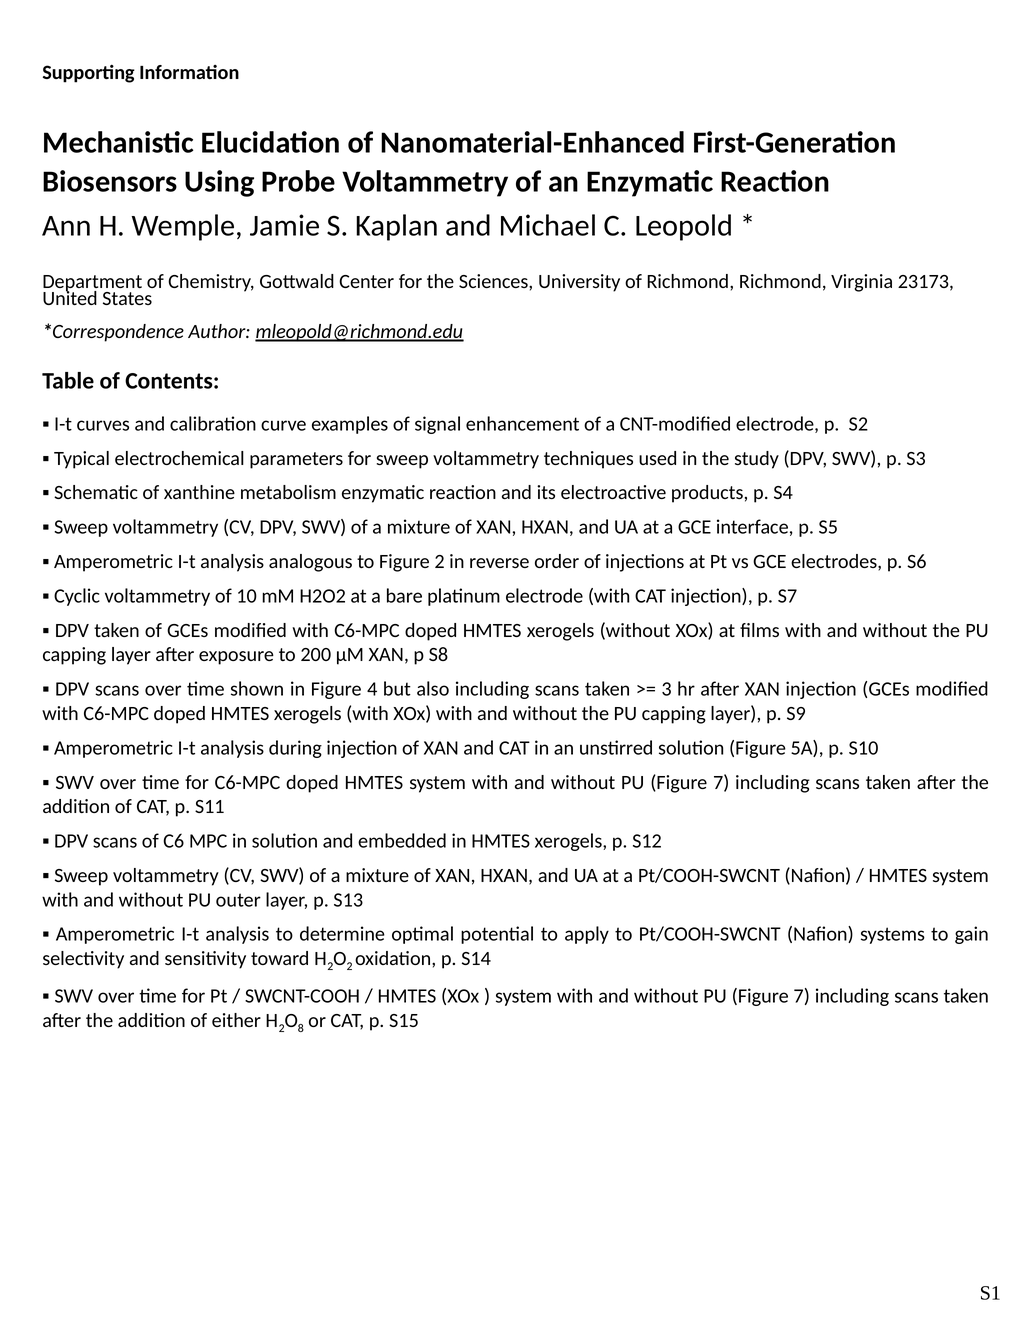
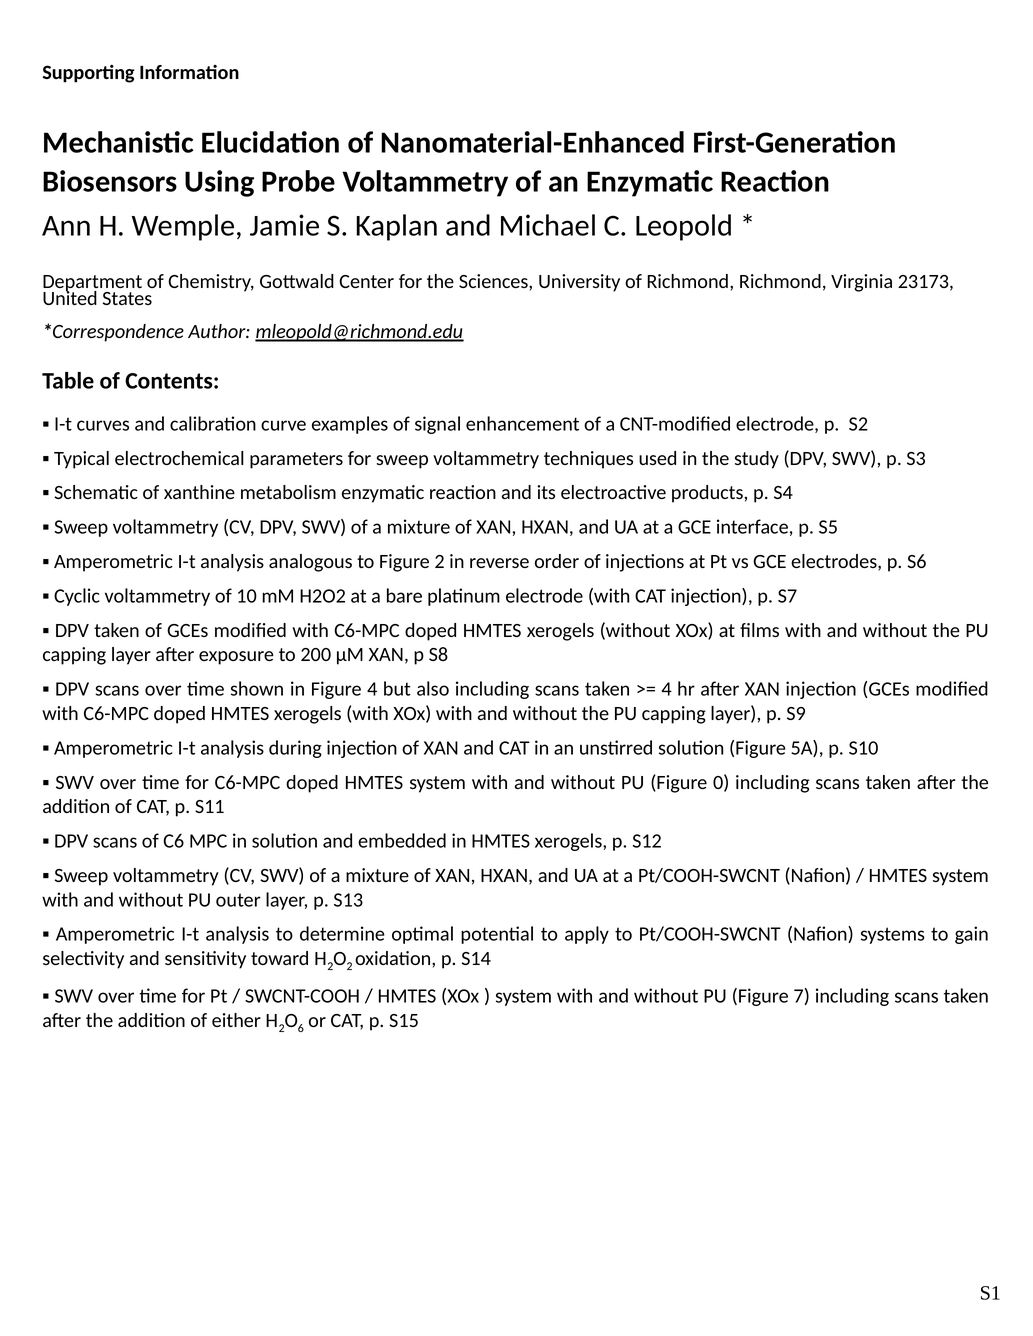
3 at (667, 690): 3 -> 4
7 at (721, 783): 7 -> 0
8: 8 -> 6
